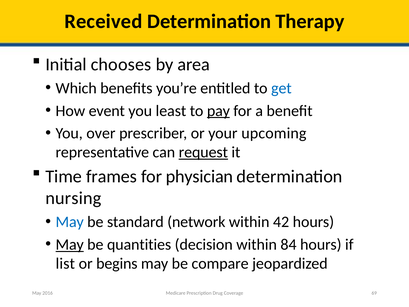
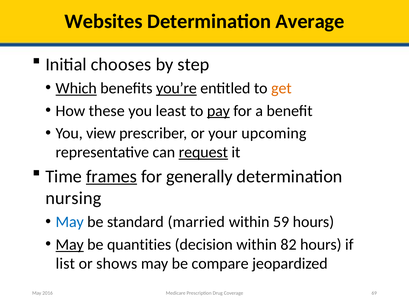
Received: Received -> Websites
Therapy: Therapy -> Average
area: area -> step
Which underline: none -> present
you’re underline: none -> present
get colour: blue -> orange
event: event -> these
over: over -> view
frames underline: none -> present
physician: physician -> generally
network: network -> married
42: 42 -> 59
84: 84 -> 82
begins: begins -> shows
